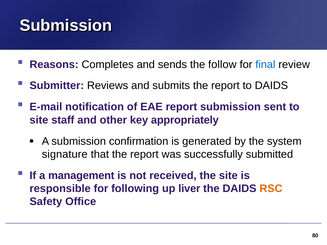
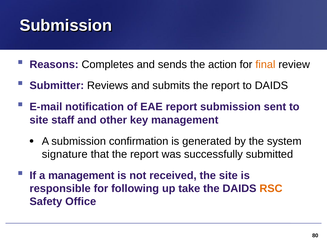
follow: follow -> action
final colour: blue -> orange
key appropriately: appropriately -> management
liver: liver -> take
